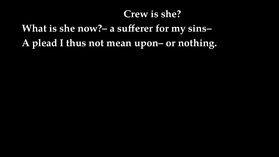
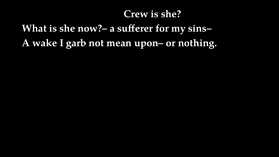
plead: plead -> wake
thus: thus -> garb
